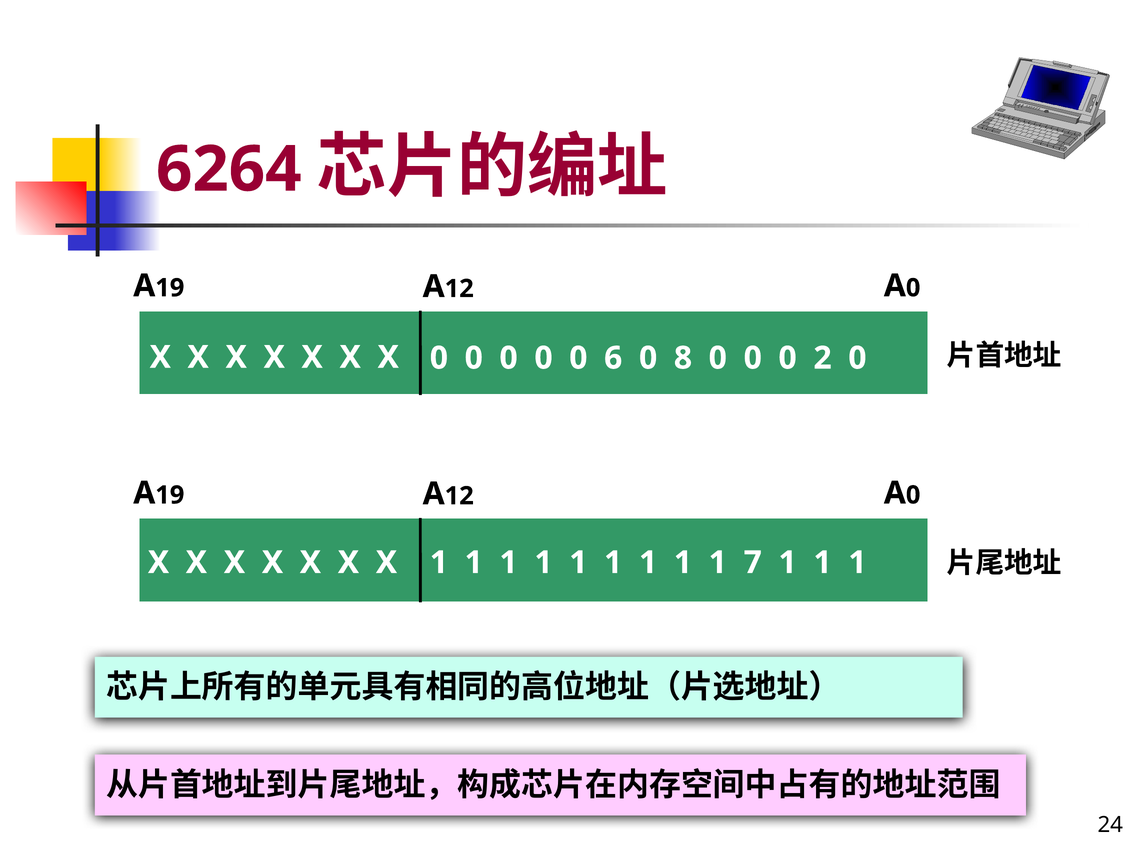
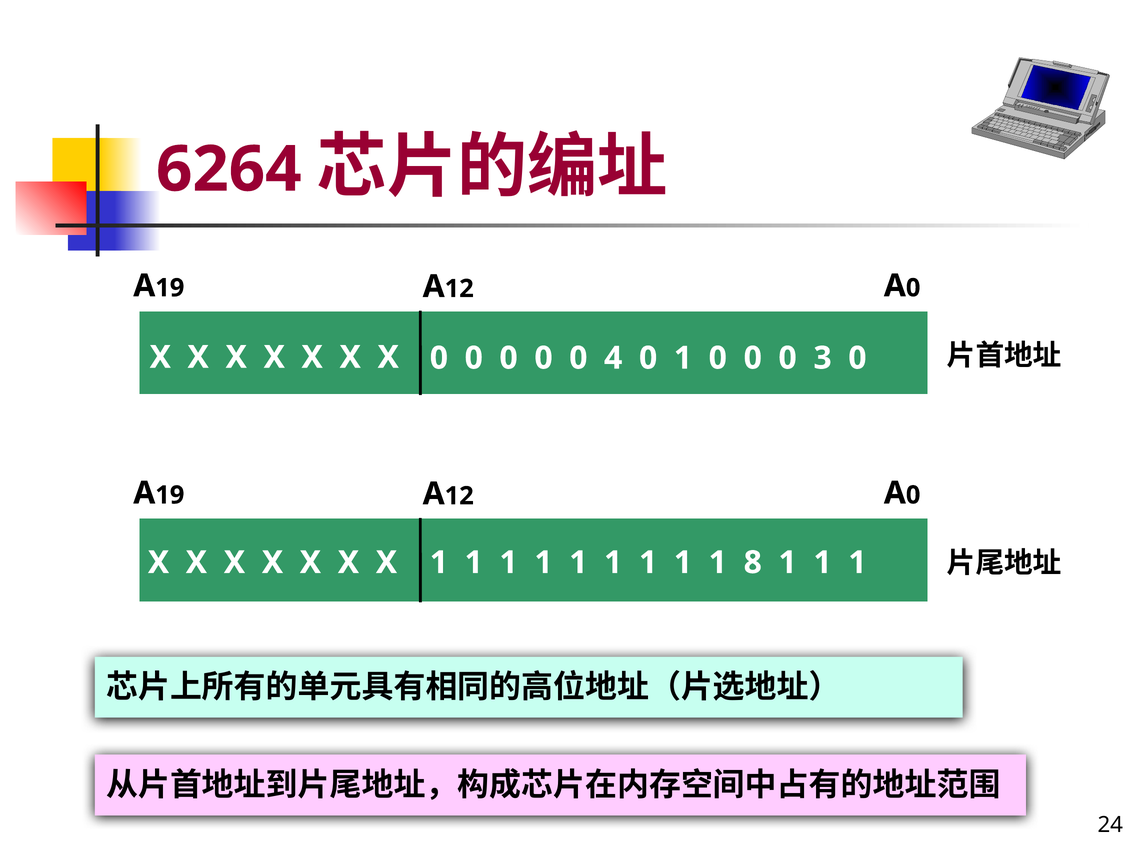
6: 6 -> 4
0 8: 8 -> 1
2: 2 -> 3
7: 7 -> 8
